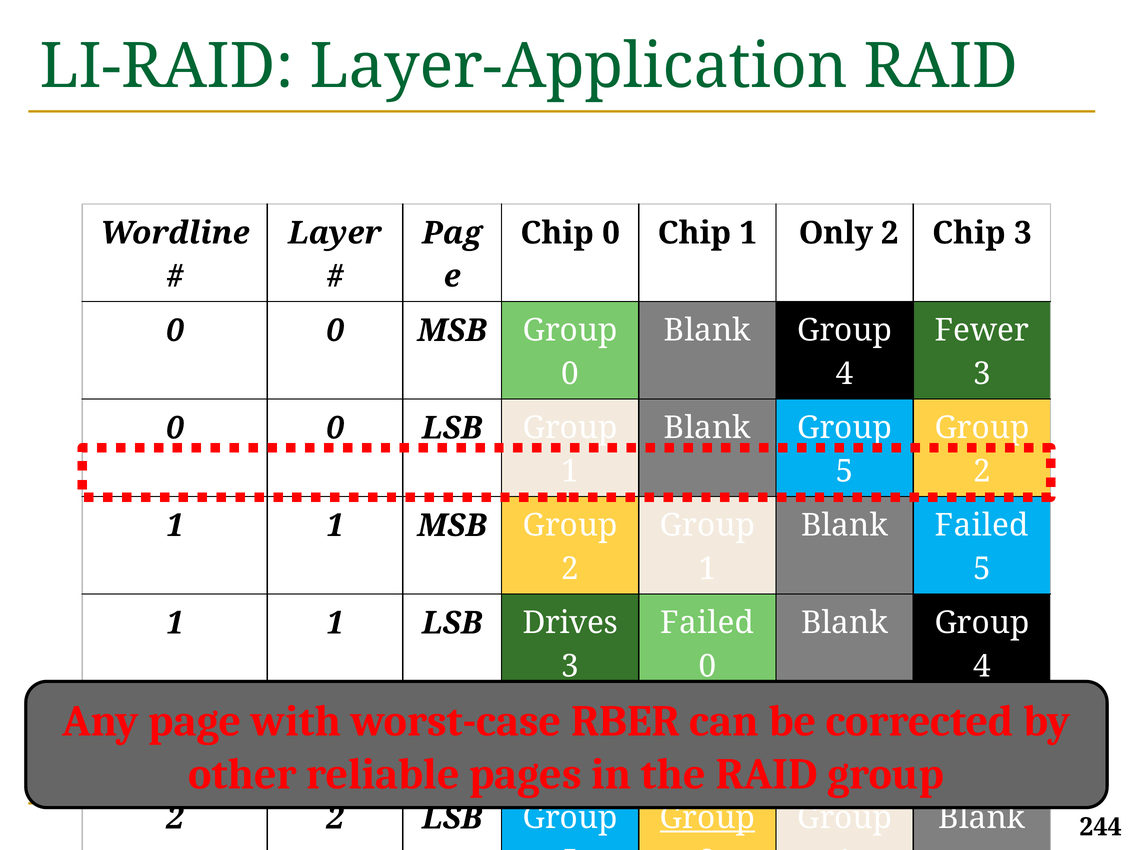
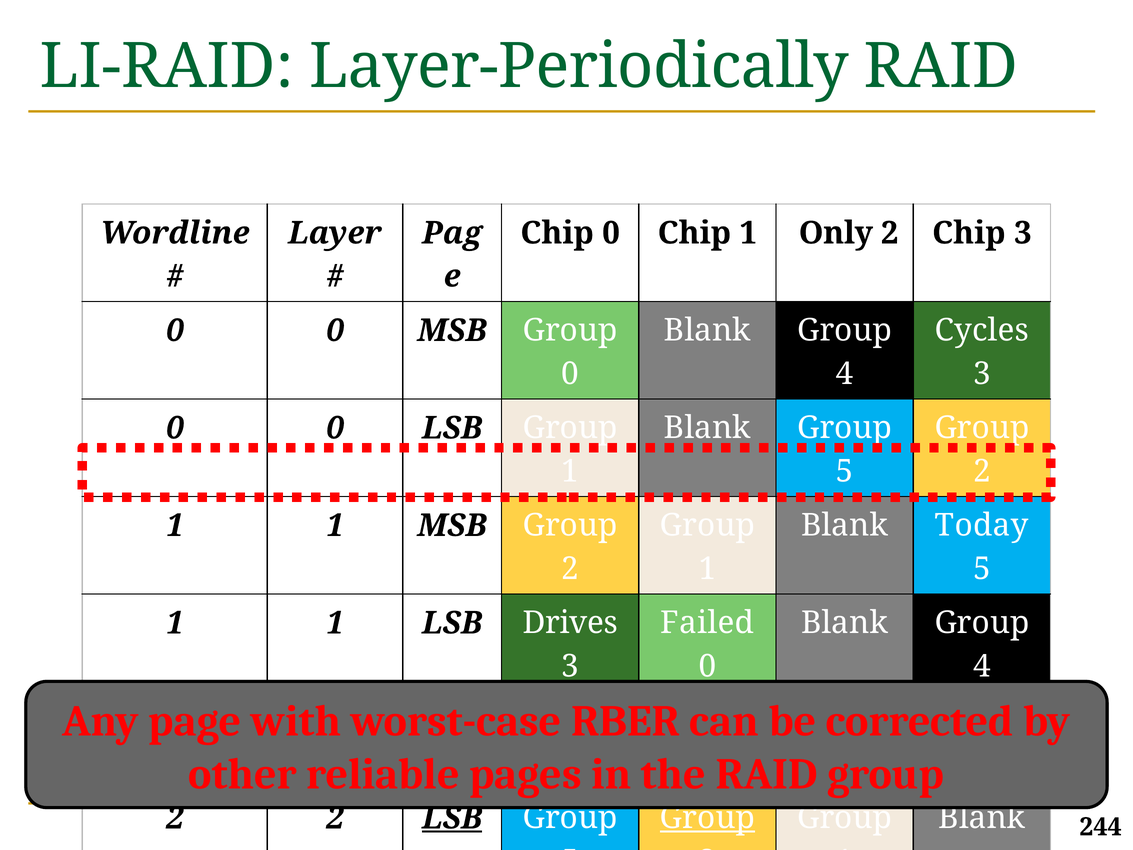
Layer-Application: Layer-Application -> Layer-Periodically
Fewer: Fewer -> Cycles
Blank Failed: Failed -> Today
LSB at (452, 818) underline: none -> present
